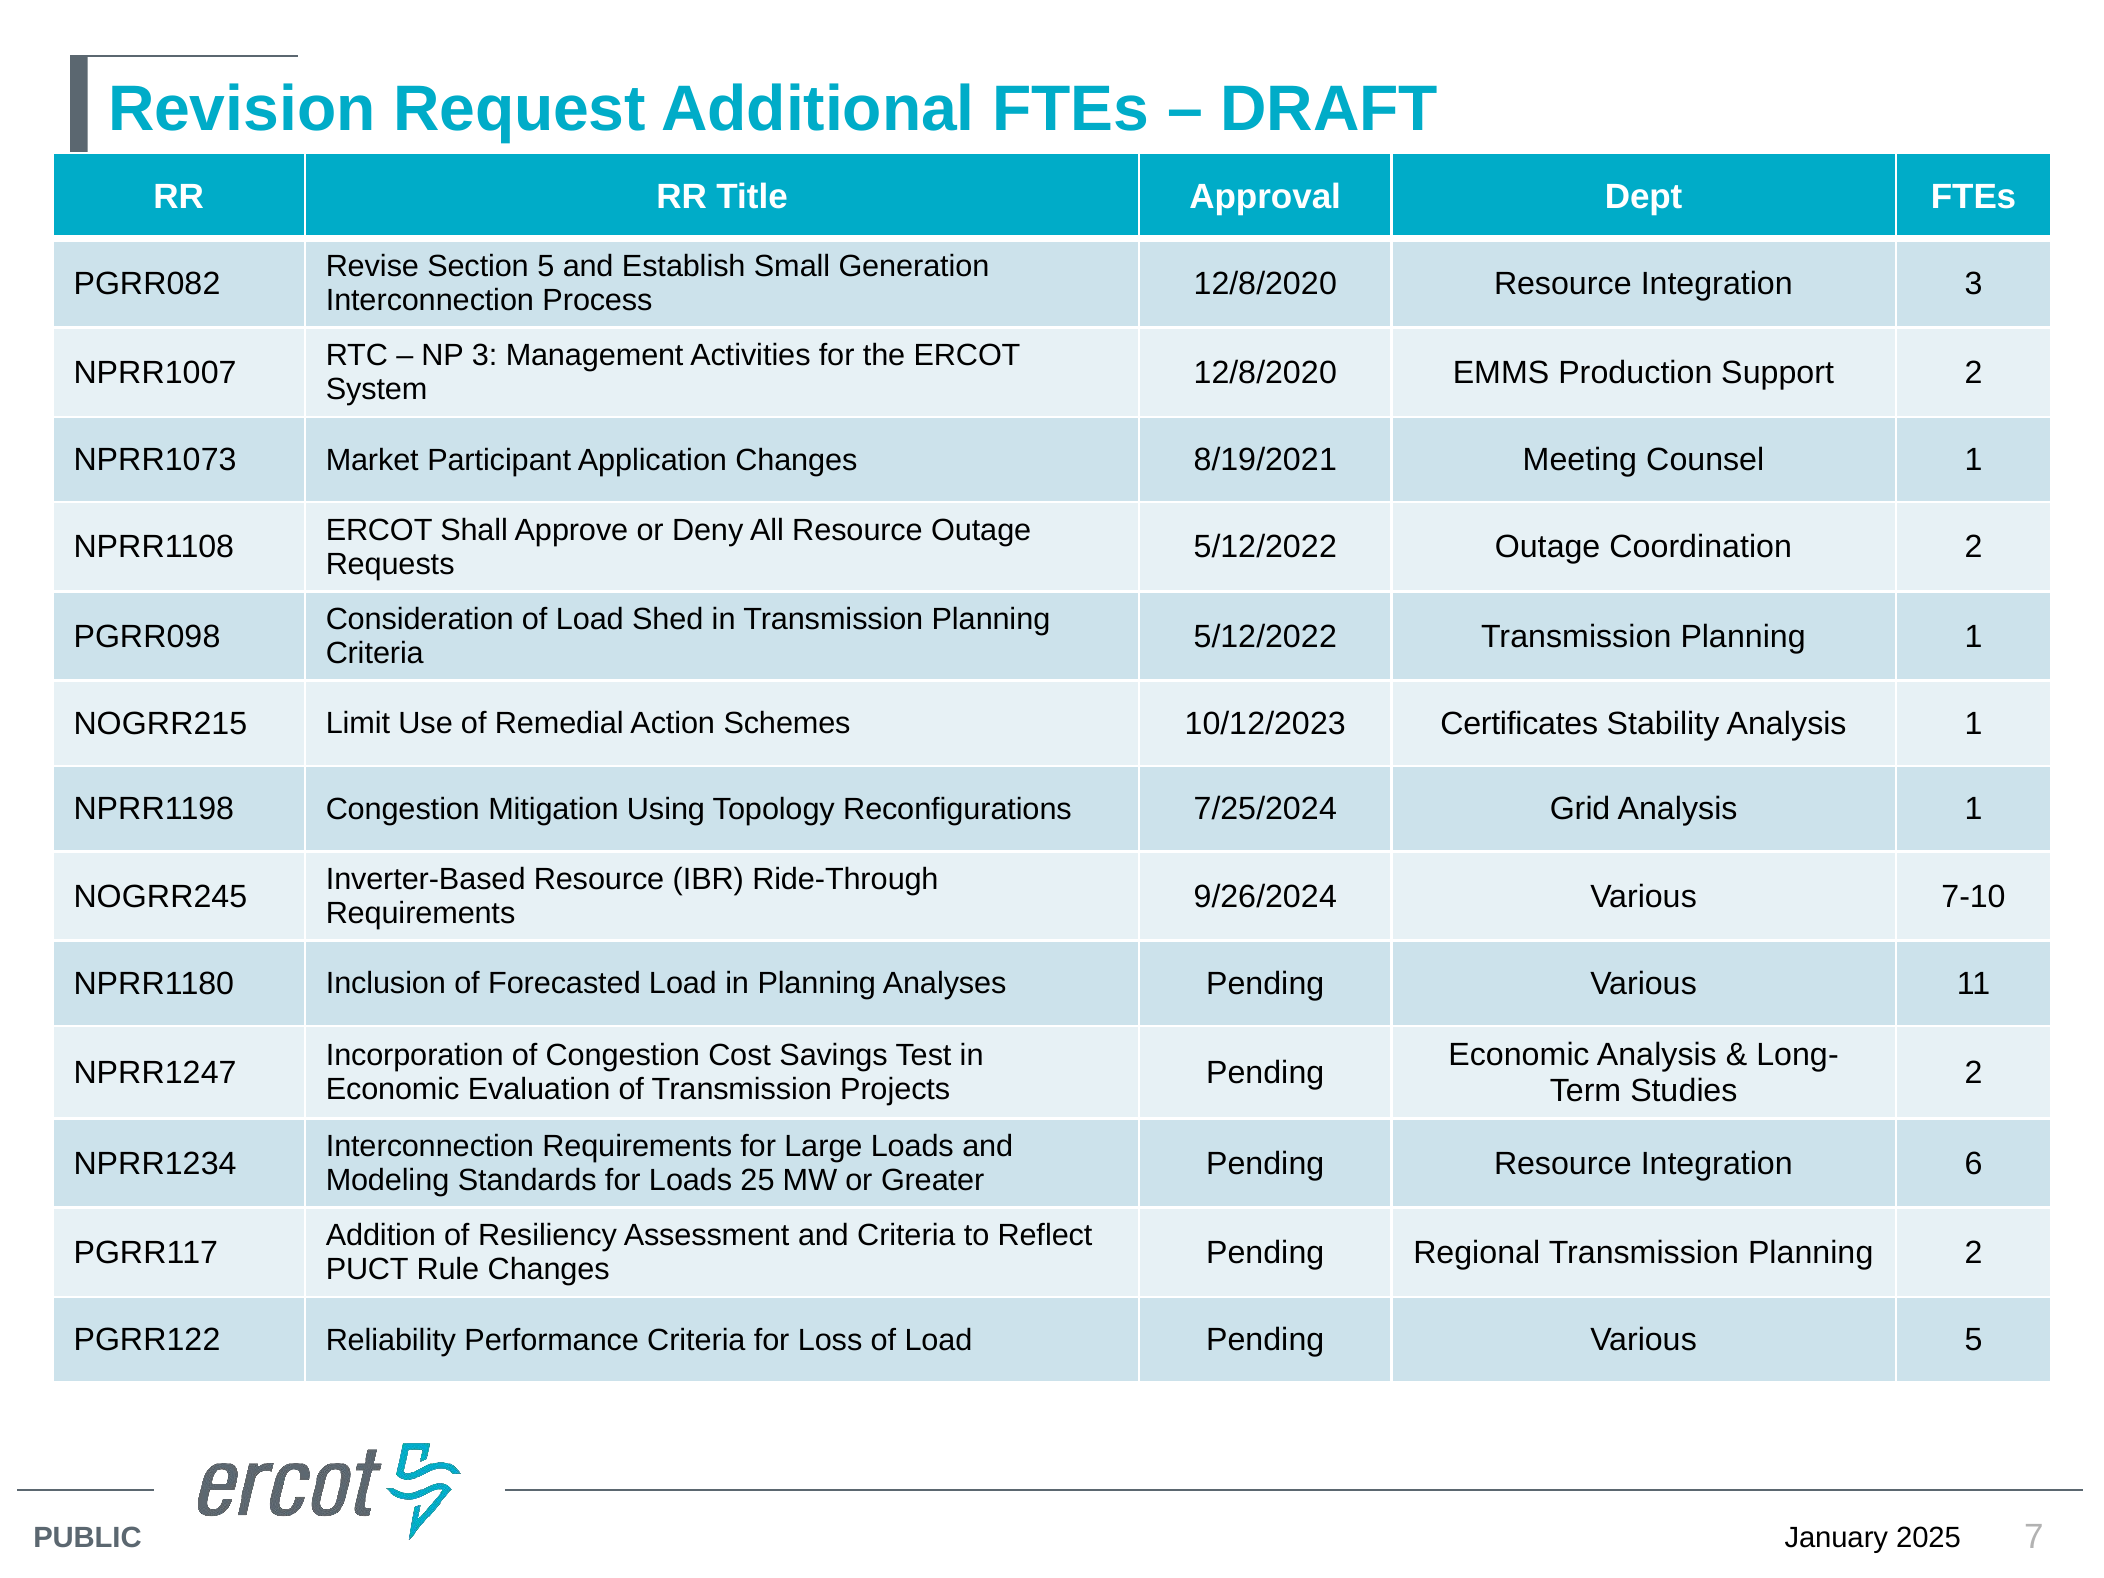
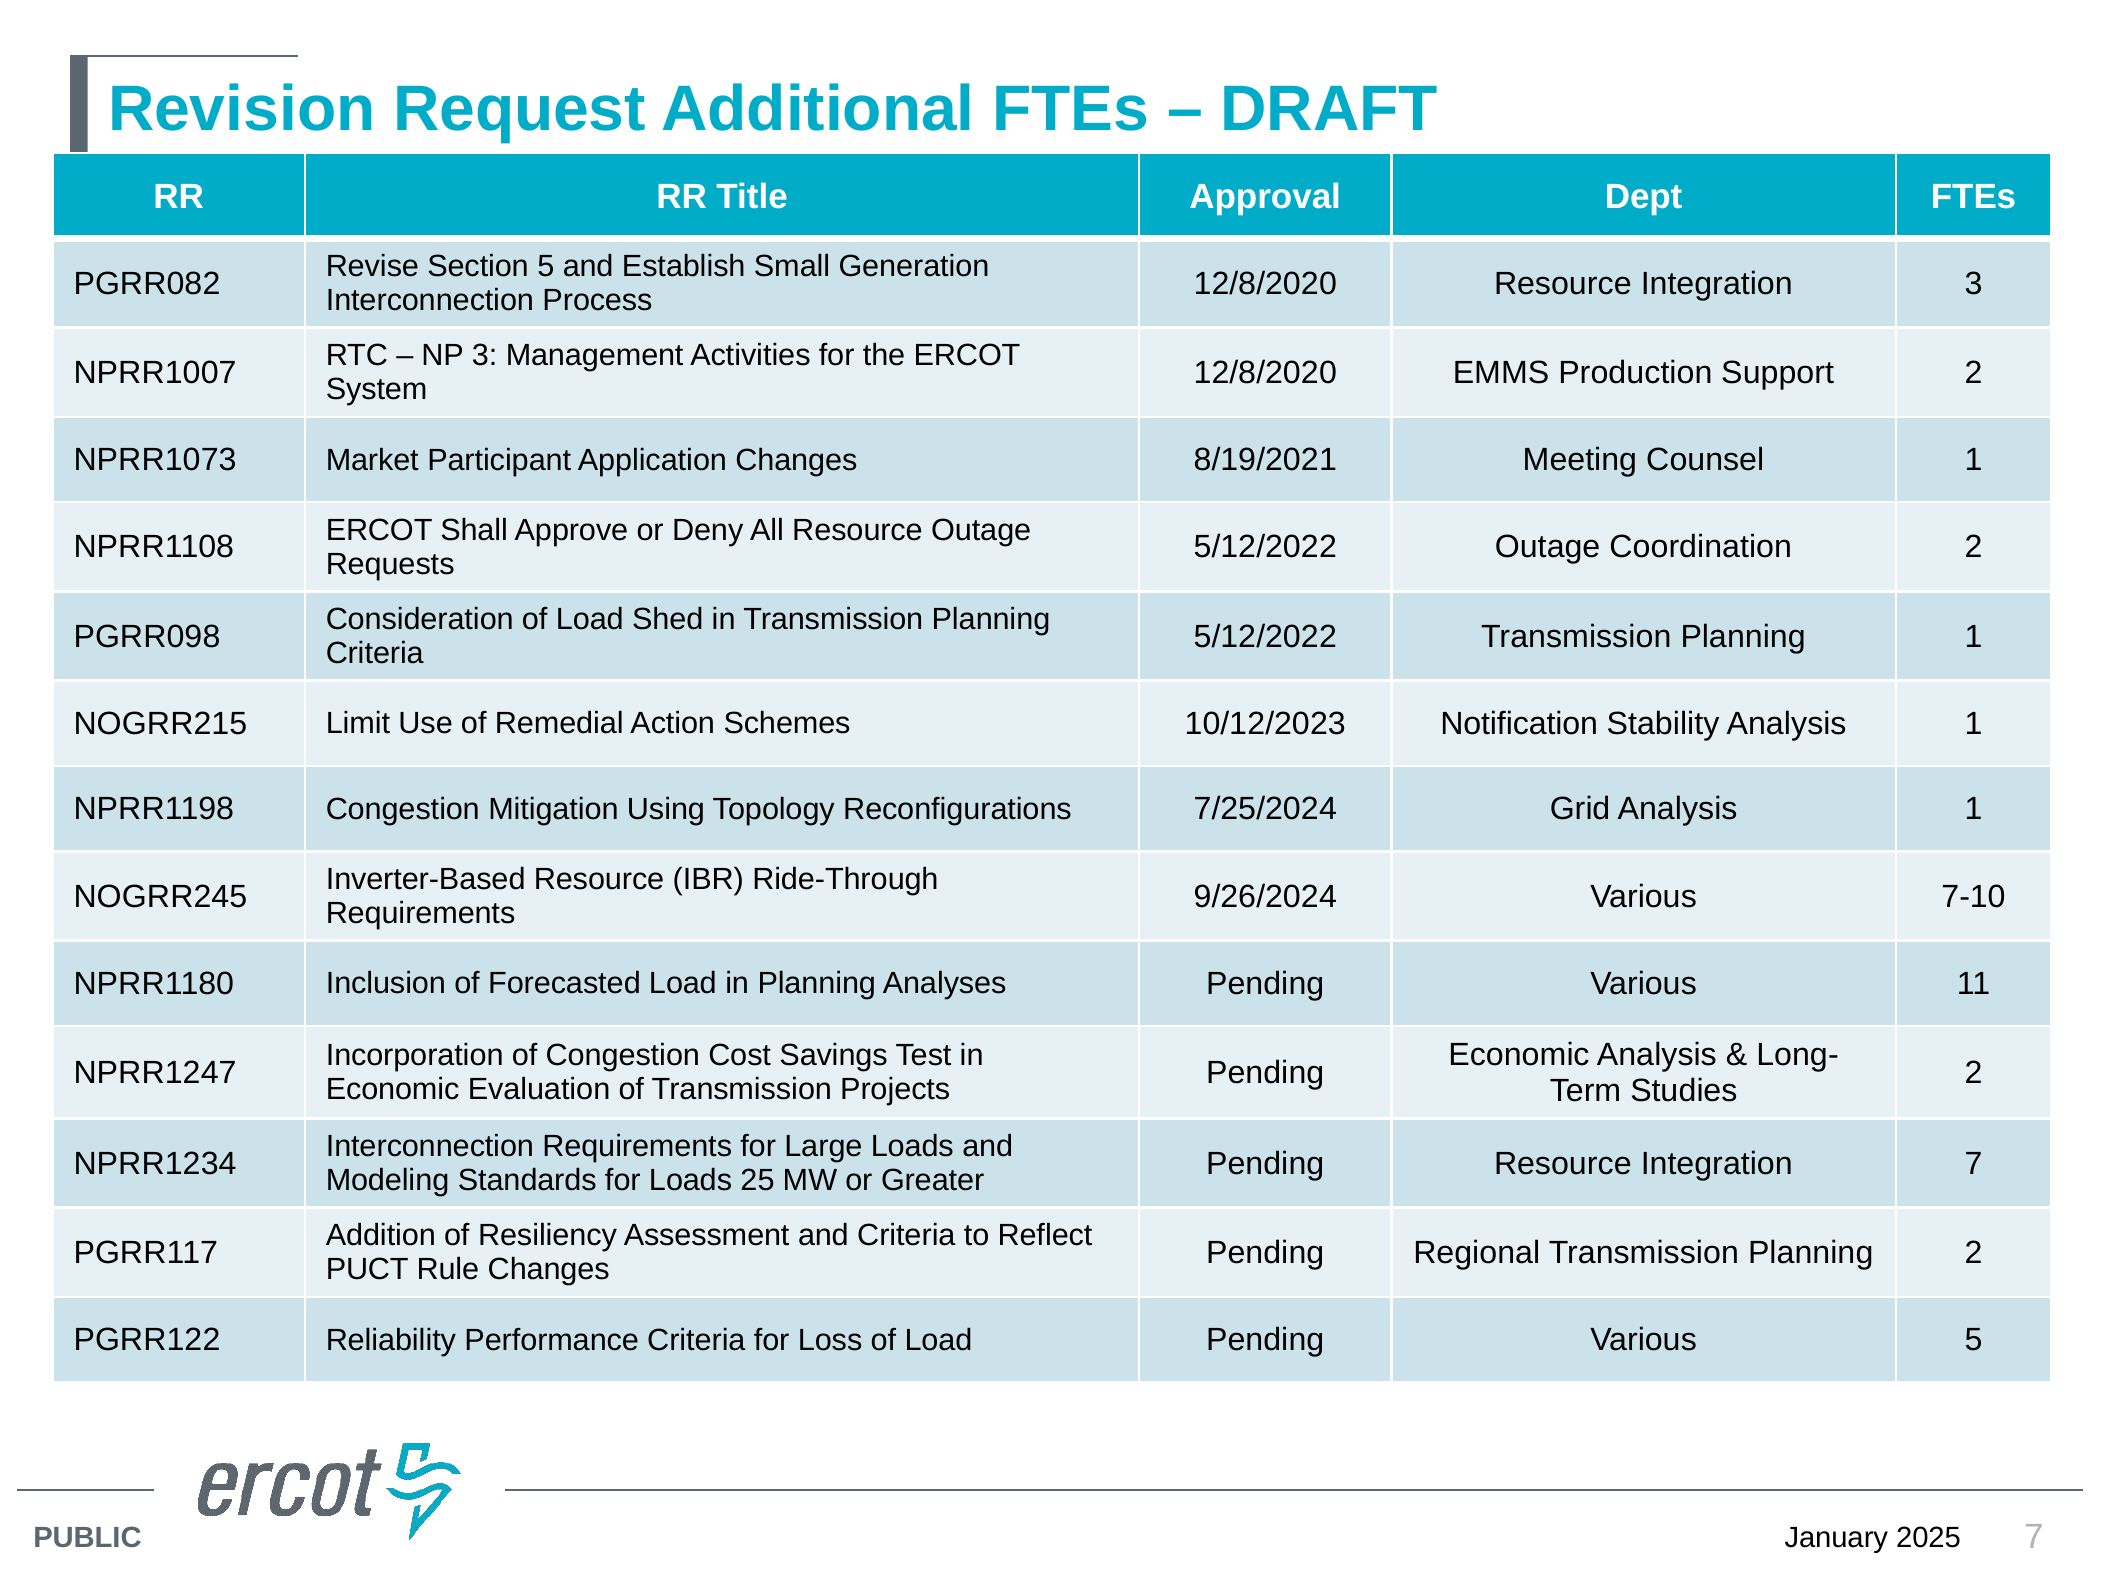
Certificates: Certificates -> Notification
Integration 6: 6 -> 7
